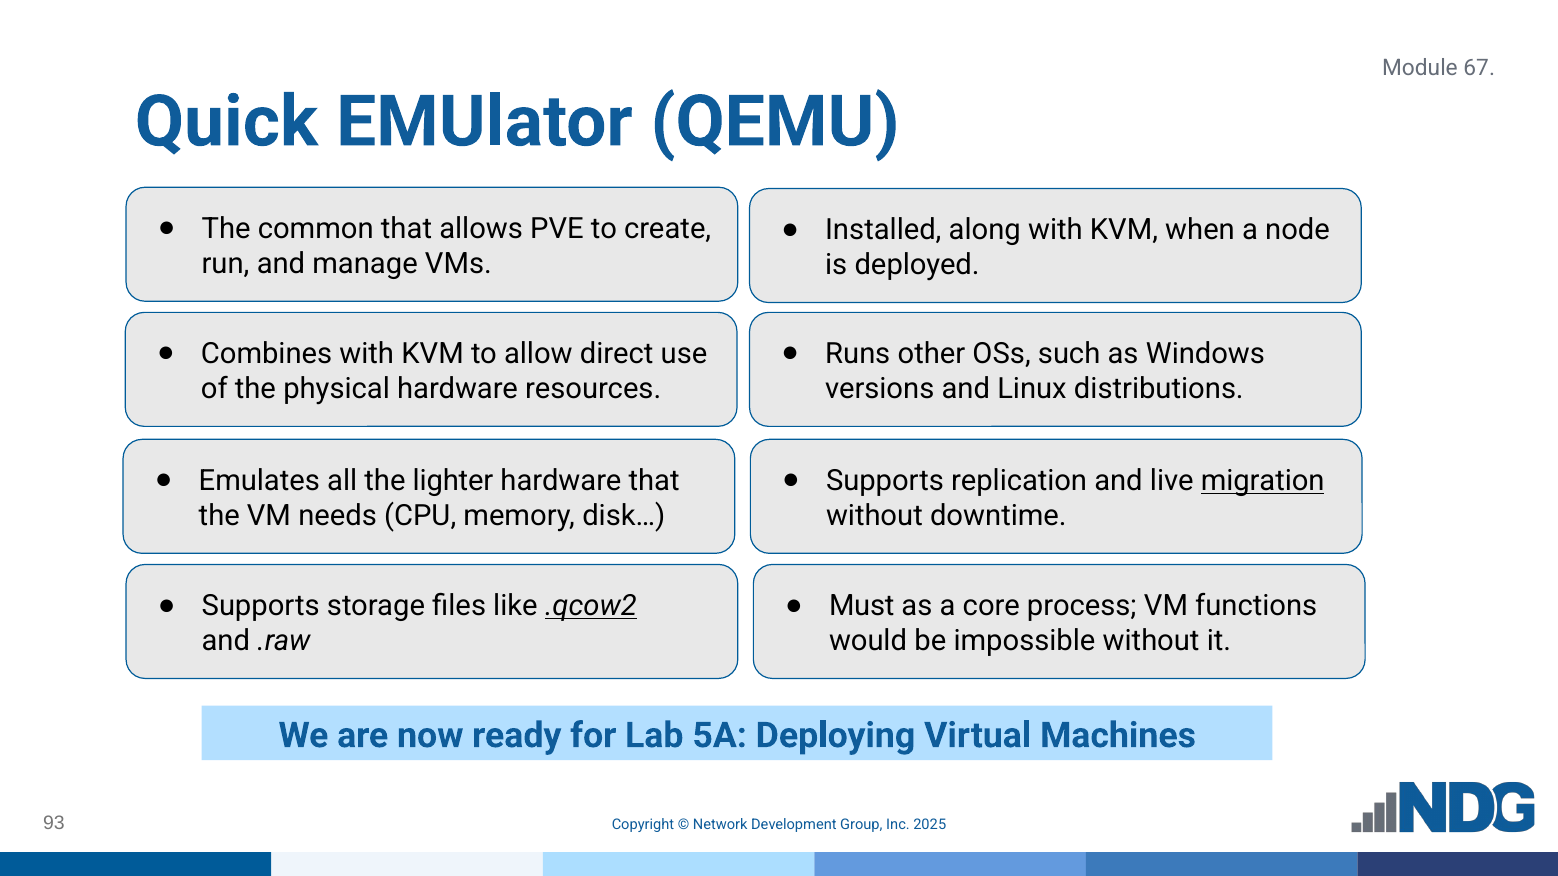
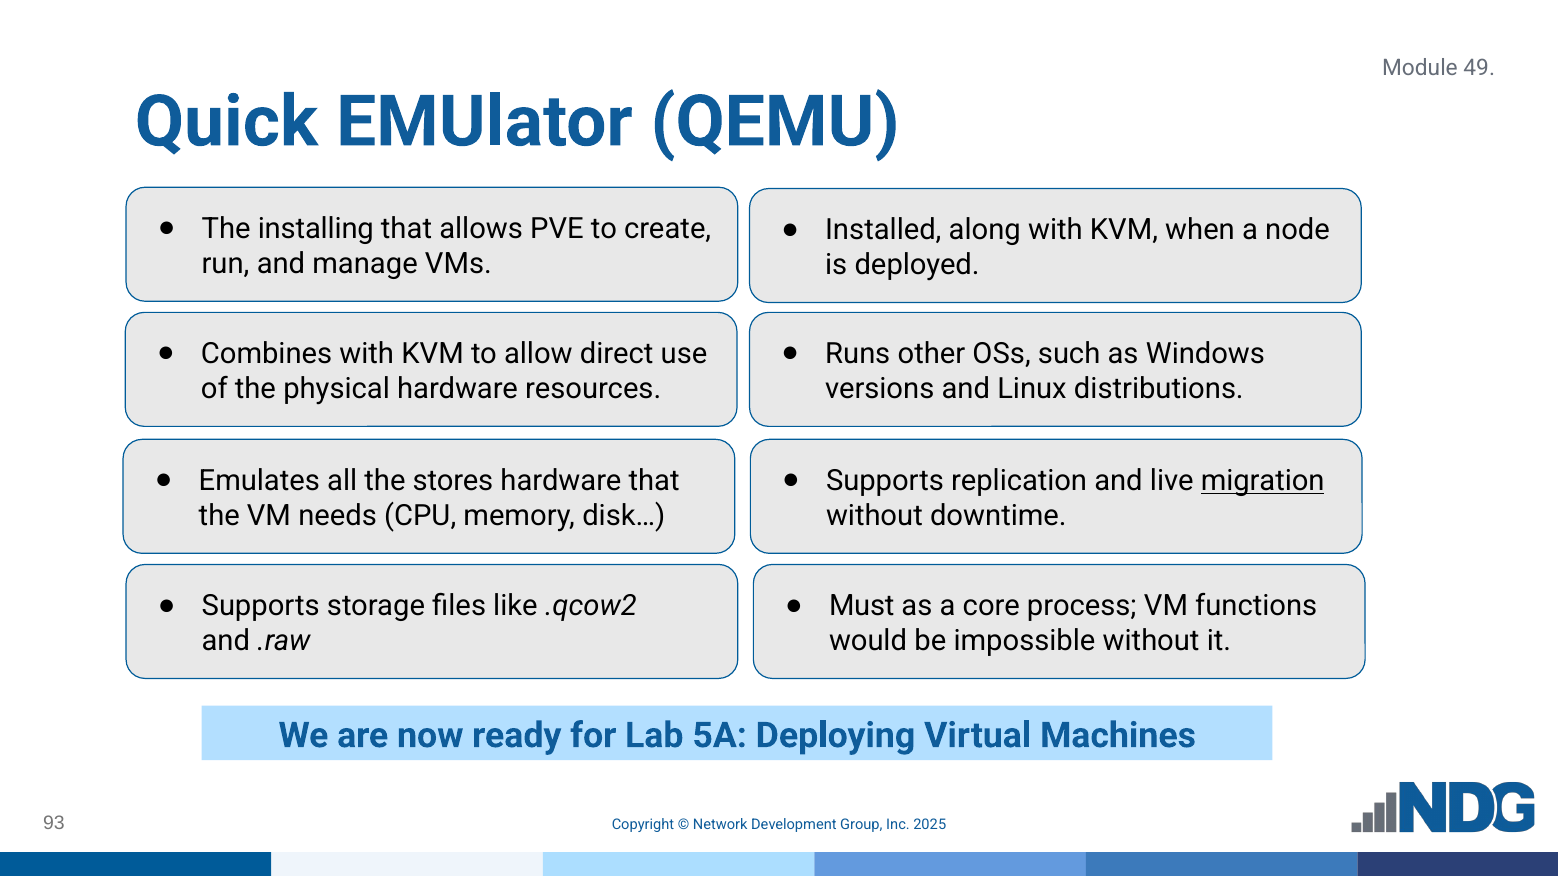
67: 67 -> 49
common: common -> installing
lighter: lighter -> stores
.qcow2 underline: present -> none
